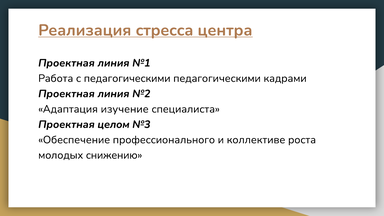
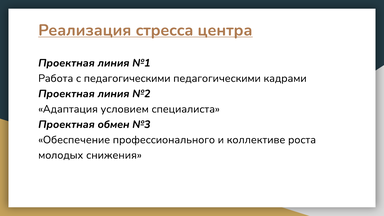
изучение: изучение -> условием
целом: целом -> обмен
снижению: снижению -> снижения
